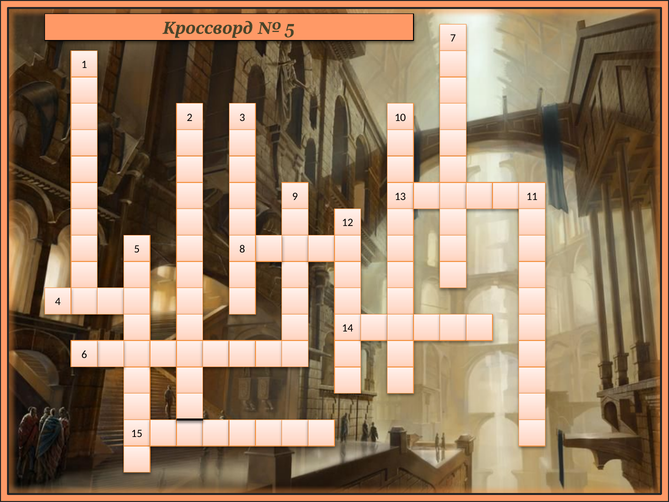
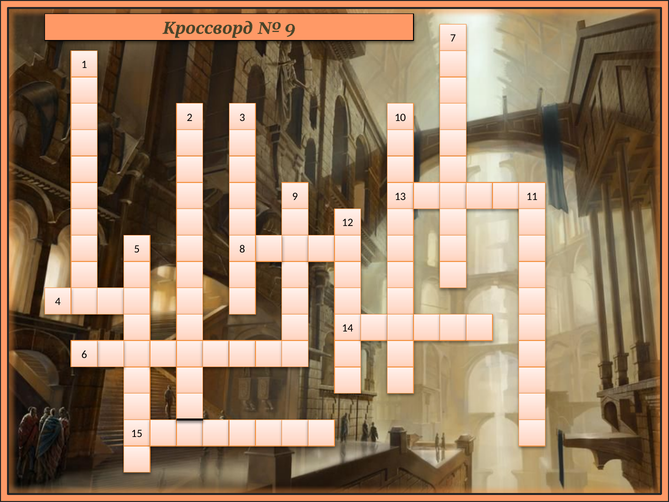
5 at (290, 28): 5 -> 9
